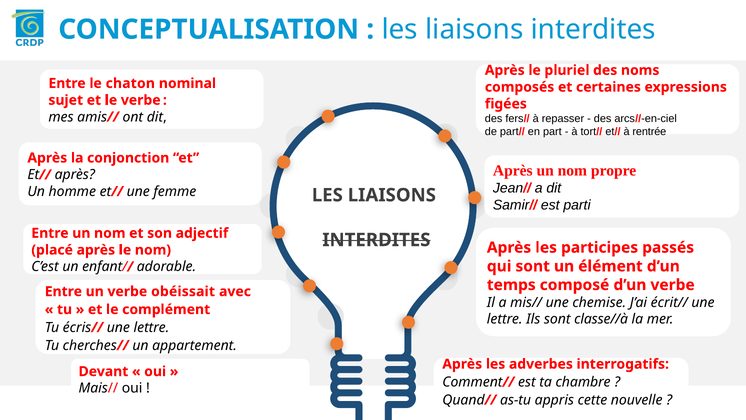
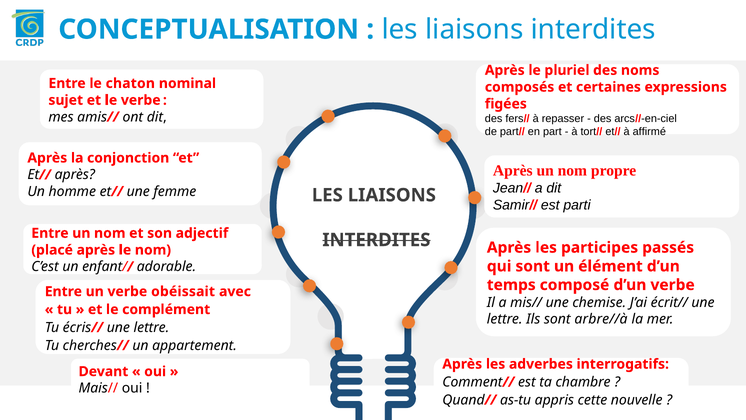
rentrée: rentrée -> affirmé
classe//à: classe//à -> arbre//à
